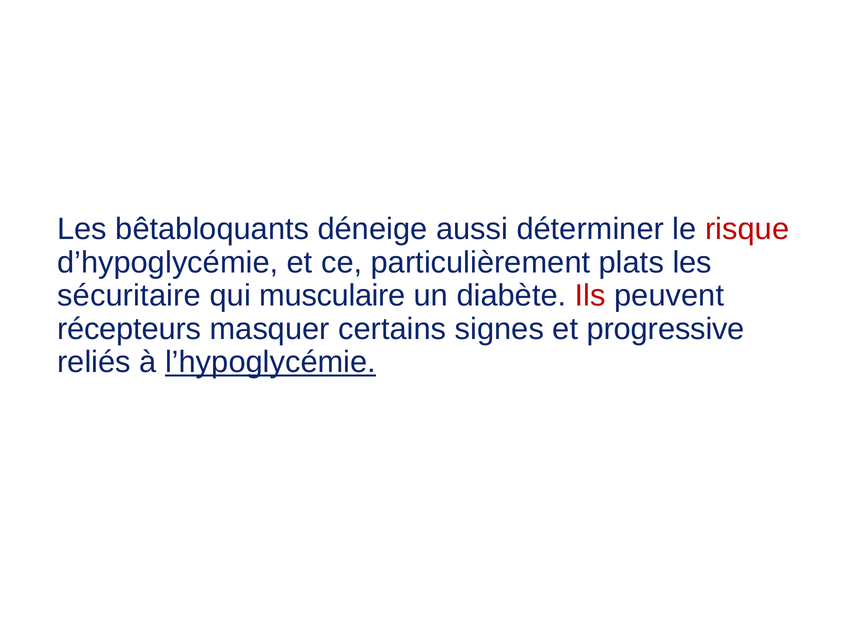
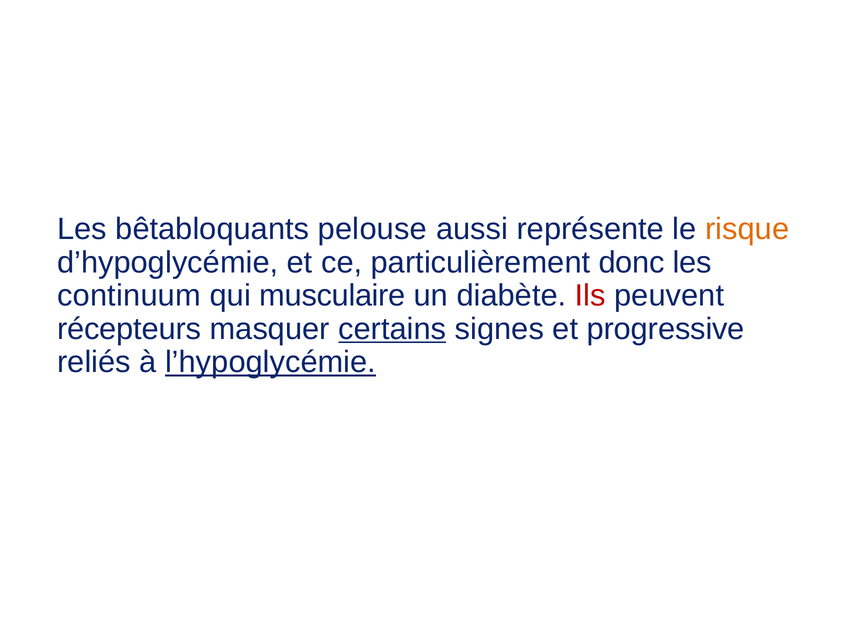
déneige: déneige -> pelouse
déterminer: déterminer -> représente
risque colour: red -> orange
plats: plats -> donc
sécuritaire: sécuritaire -> continuum
certains underline: none -> present
